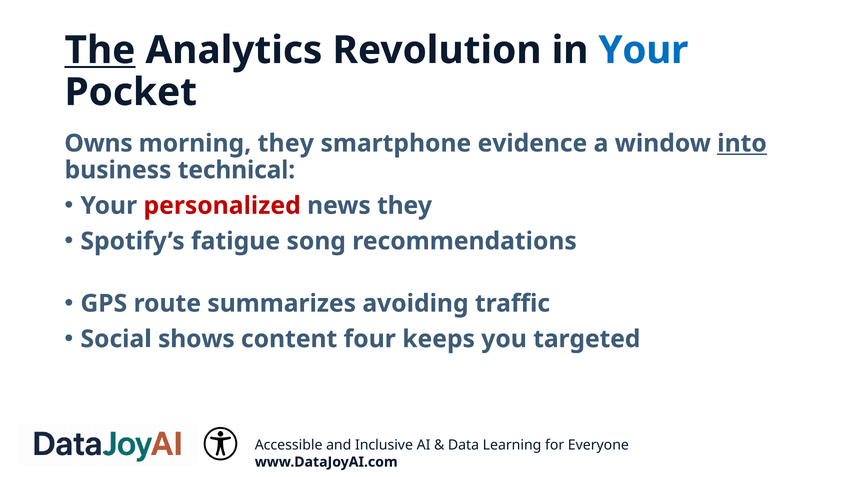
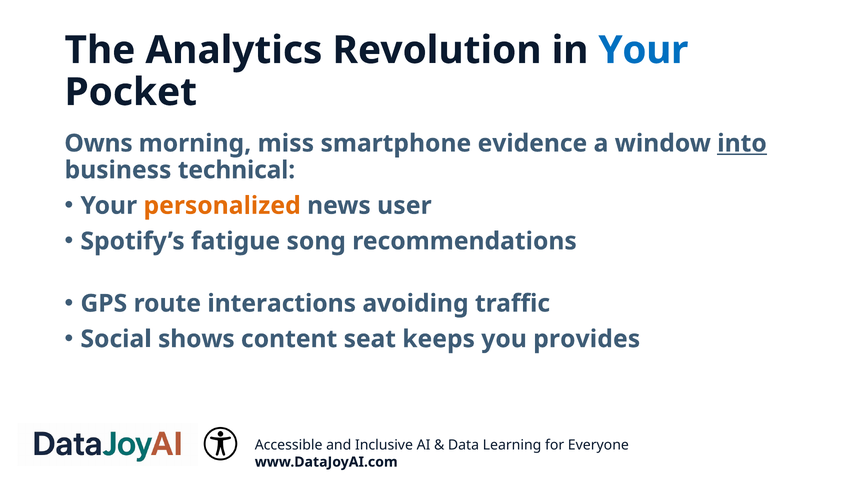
The underline: present -> none
morning they: they -> miss
personalized colour: red -> orange
news they: they -> user
summarizes: summarizes -> interactions
four: four -> seat
targeted: targeted -> provides
